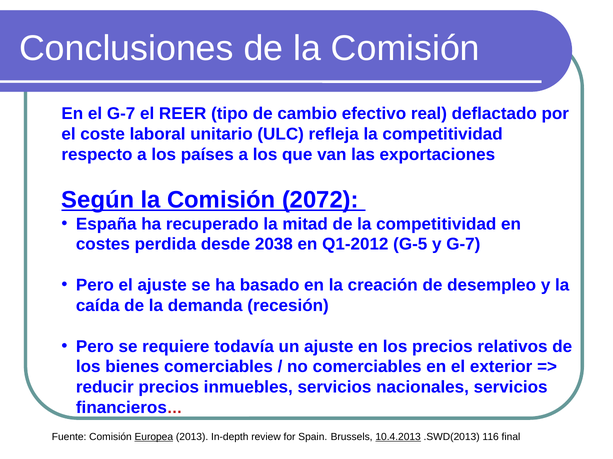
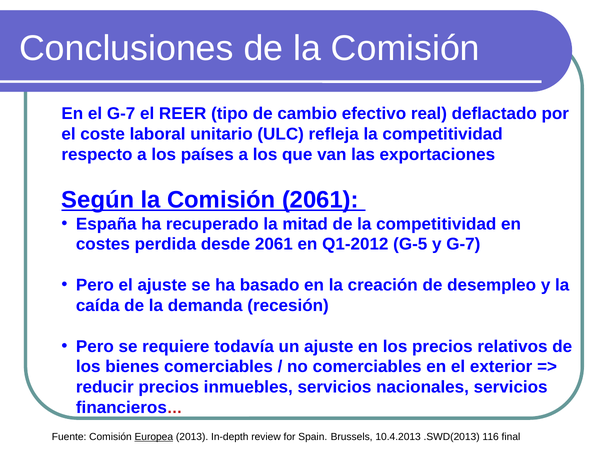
Comisión 2072: 2072 -> 2061
desde 2038: 2038 -> 2061
10.4.2013 underline: present -> none
